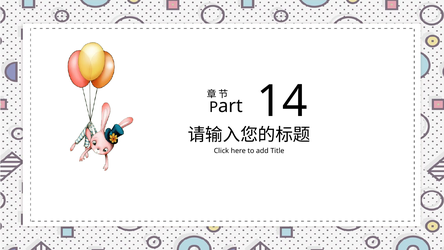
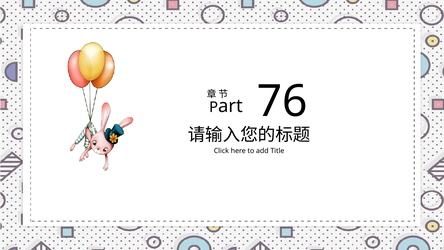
14: 14 -> 76
